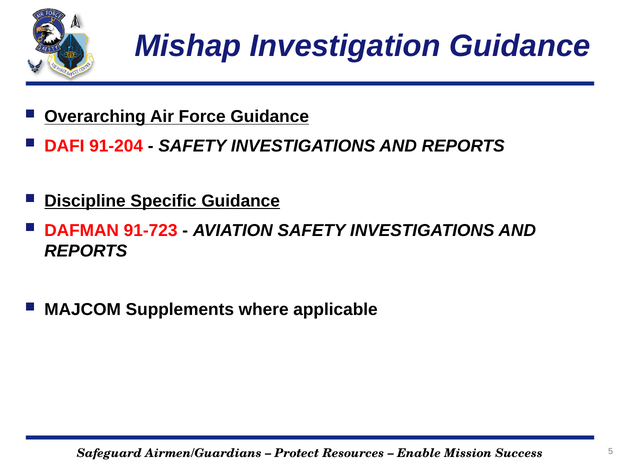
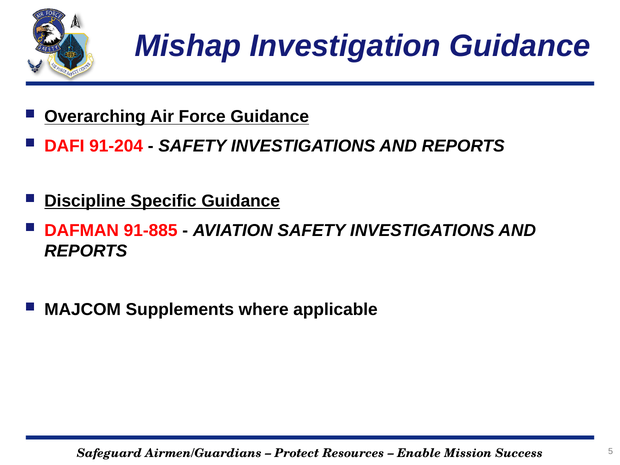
91-723: 91-723 -> 91-885
